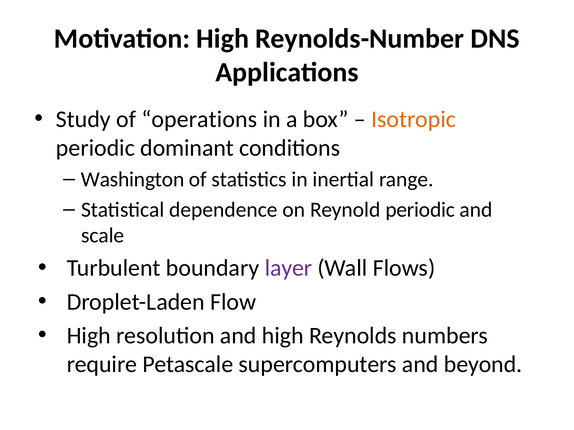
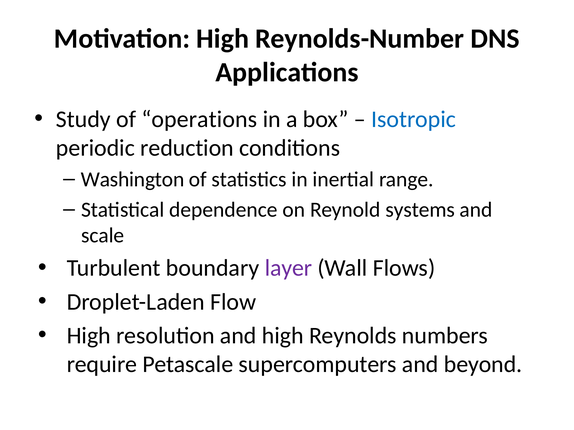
Isotropic colour: orange -> blue
dominant: dominant -> reduction
Reynold periodic: periodic -> systems
